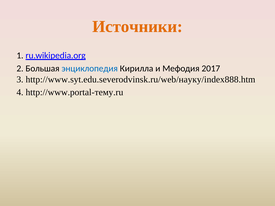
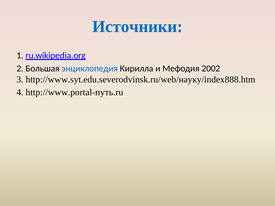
Источники colour: orange -> blue
2017: 2017 -> 2002
http://www.portal-тему.ru: http://www.portal-тему.ru -> http://www.portal-путь.ru
